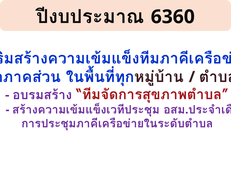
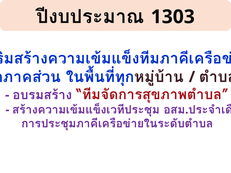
6360: 6360 -> 1303
